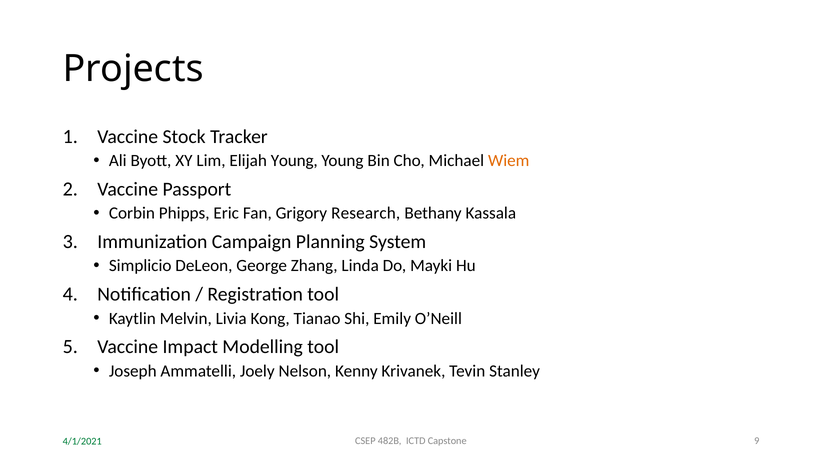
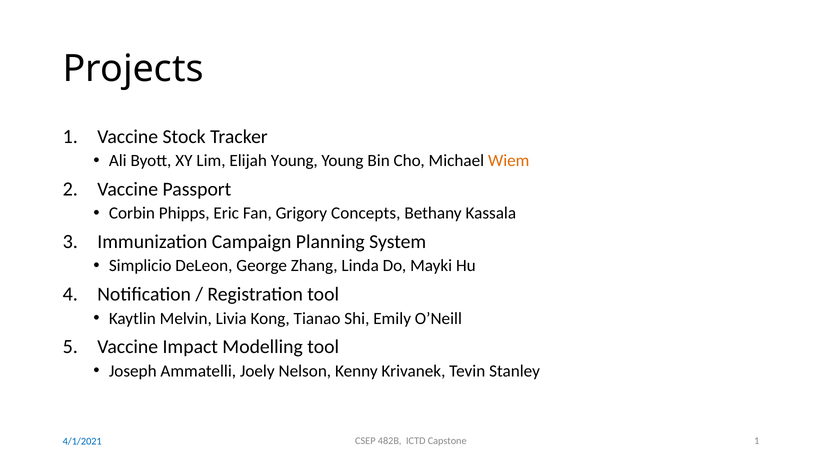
Research: Research -> Concepts
Capstone 9: 9 -> 1
4/1/2021 colour: green -> blue
